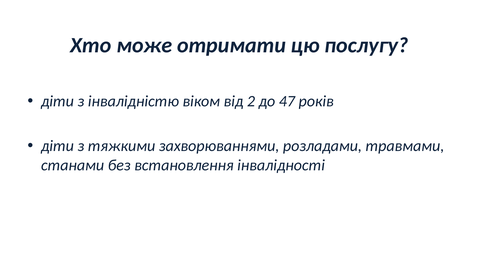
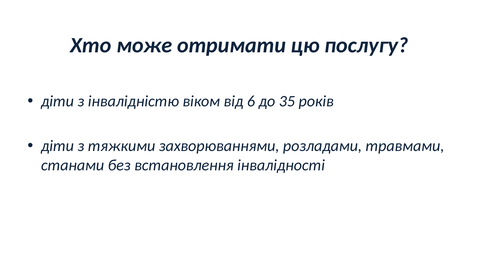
2: 2 -> 6
47: 47 -> 35
